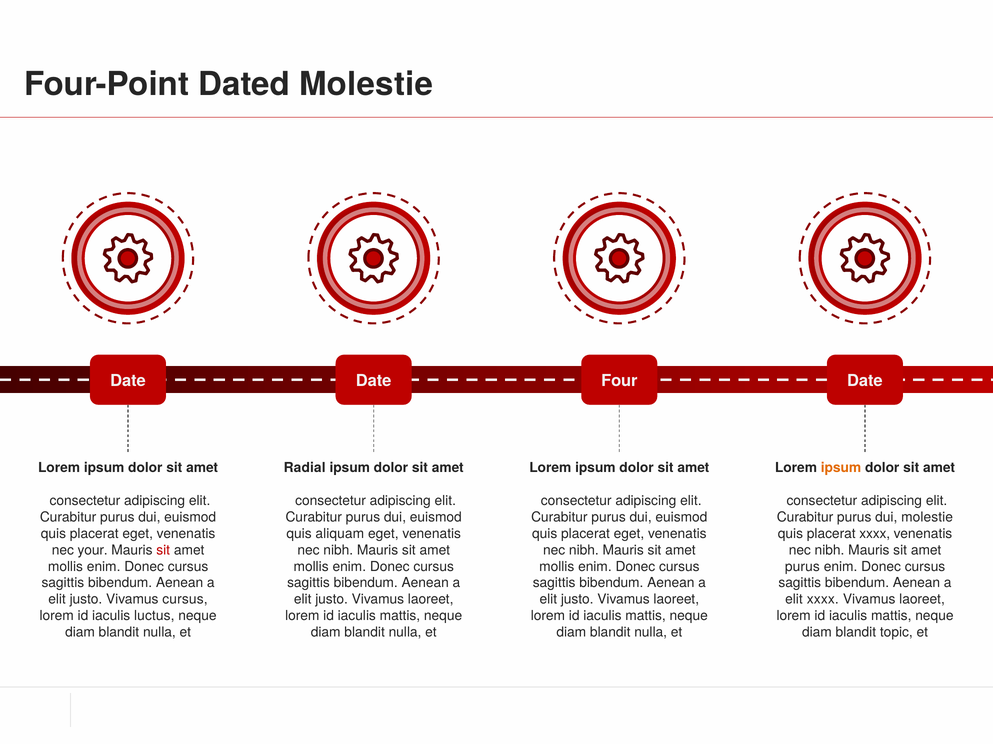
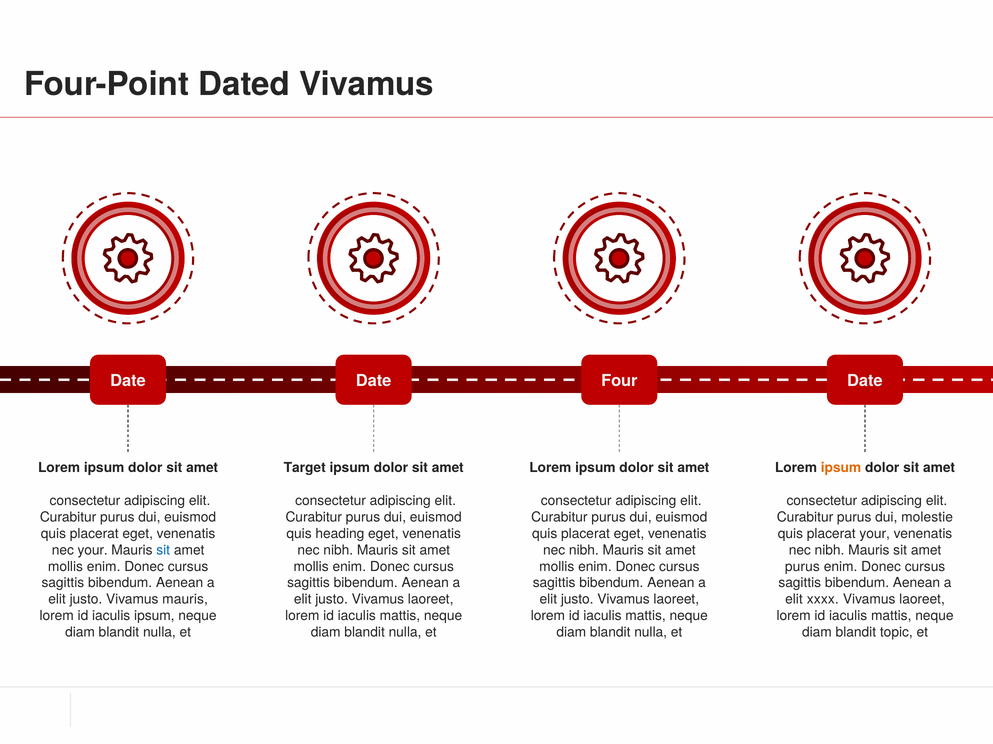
Dated Molestie: Molestie -> Vivamus
Radial: Radial -> Target
aliquam: aliquam -> heading
placerat xxxx: xxxx -> your
sit at (163, 551) colour: red -> blue
Vivamus cursus: cursus -> mauris
iaculis luctus: luctus -> ipsum
